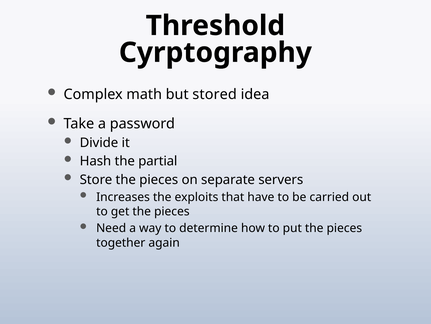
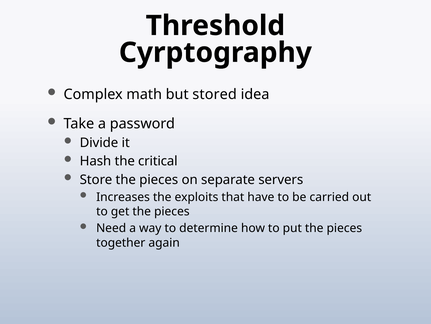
partial: partial -> critical
